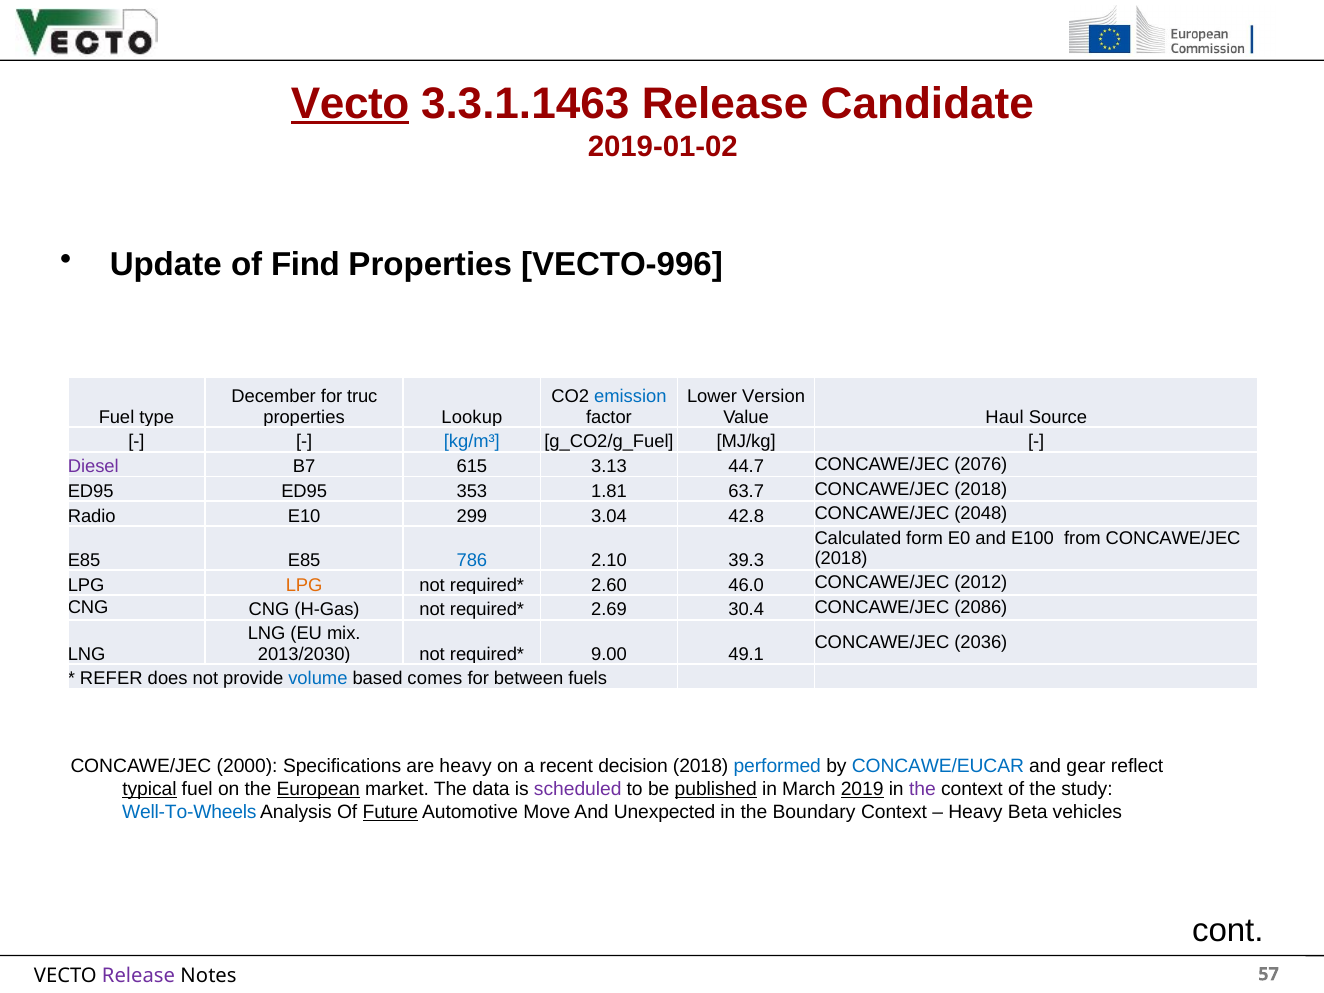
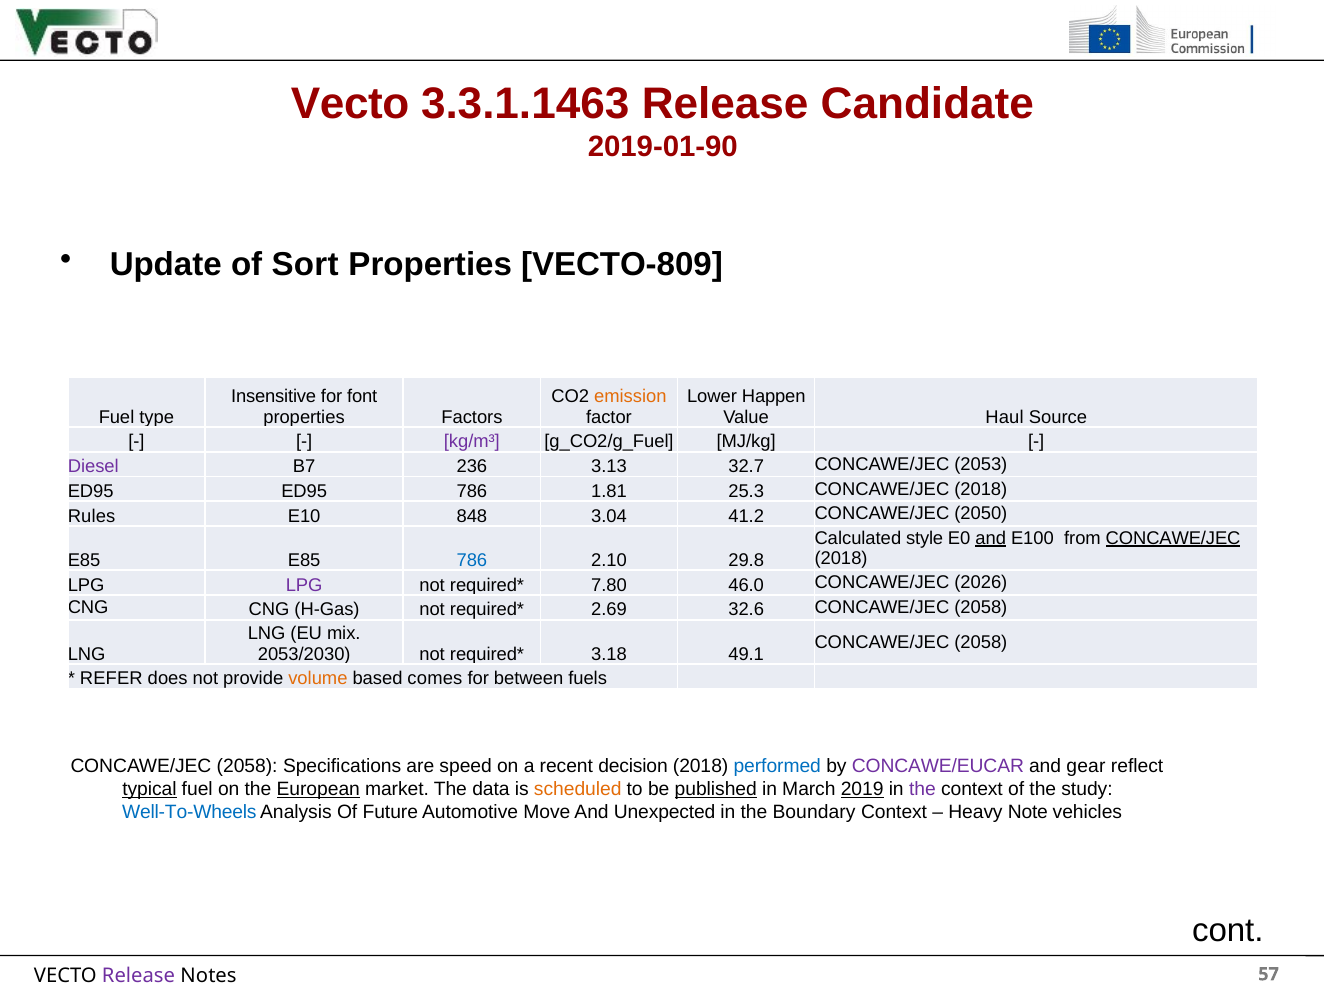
Vecto at (350, 104) underline: present -> none
2019-01-02: 2019-01-02 -> 2019-01-90
Find: Find -> Sort
VECTO-996: VECTO-996 -> VECTO-809
December: December -> Insensitive
truc: truc -> font
emission colour: blue -> orange
Version: Version -> Happen
Lookup: Lookup -> Factors
kg/m³ colour: blue -> purple
615: 615 -> 236
44.7: 44.7 -> 32.7
2076: 2076 -> 2053
ED95 353: 353 -> 786
63.7: 63.7 -> 25.3
Radio: Radio -> Rules
299: 299 -> 848
42.8: 42.8 -> 41.2
2048: 2048 -> 2050
form: form -> style
and at (991, 538) underline: none -> present
CONCAWE/JEC at (1173, 538) underline: none -> present
39.3: 39.3 -> 29.8
LPG at (304, 585) colour: orange -> purple
2.60: 2.60 -> 7.80
2012: 2012 -> 2026
30.4: 30.4 -> 32.6
2086 at (981, 608): 2086 -> 2058
2036 at (981, 642): 2036 -> 2058
2013/2030: 2013/2030 -> 2053/2030
9.00: 9.00 -> 3.18
volume colour: blue -> orange
2000 at (247, 766): 2000 -> 2058
are heavy: heavy -> speed
CONCAWE/EUCAR colour: blue -> purple
scheduled colour: purple -> orange
Future underline: present -> none
Beta: Beta -> Note
